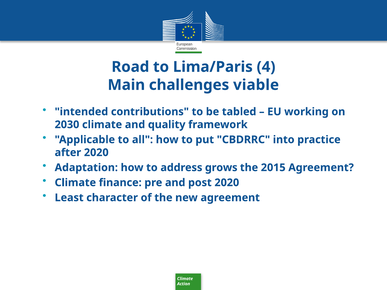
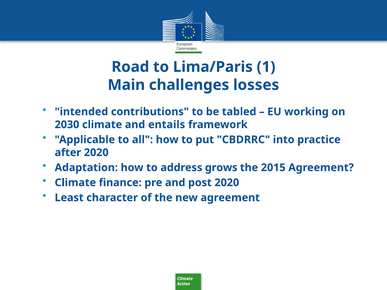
4: 4 -> 1
viable: viable -> losses
quality: quality -> entails
